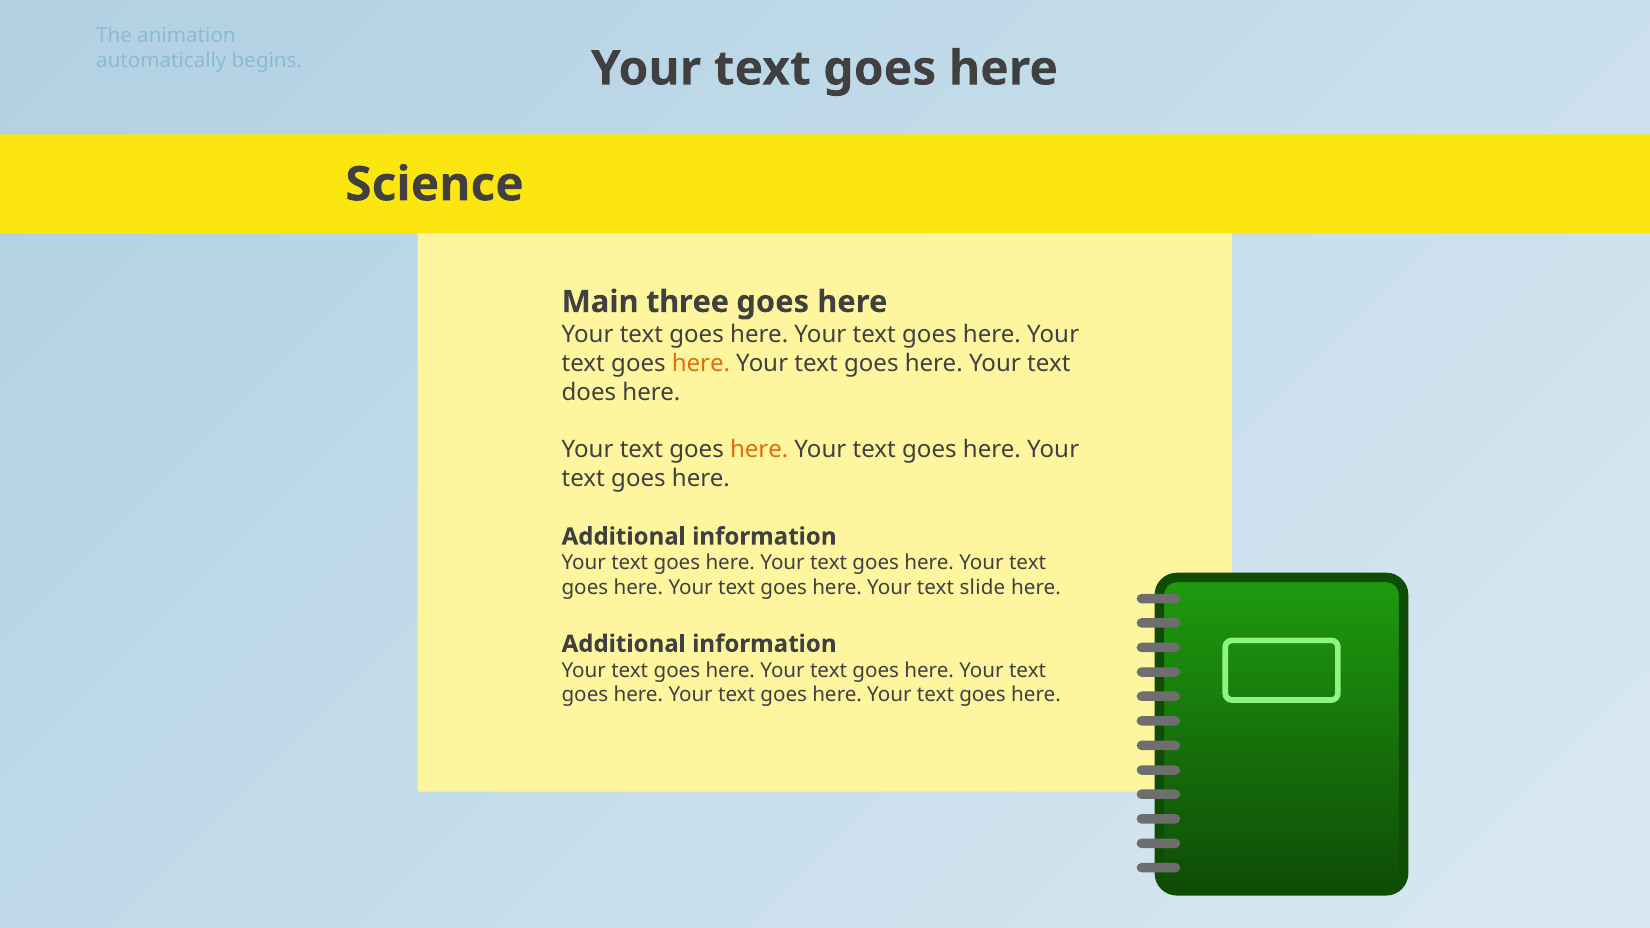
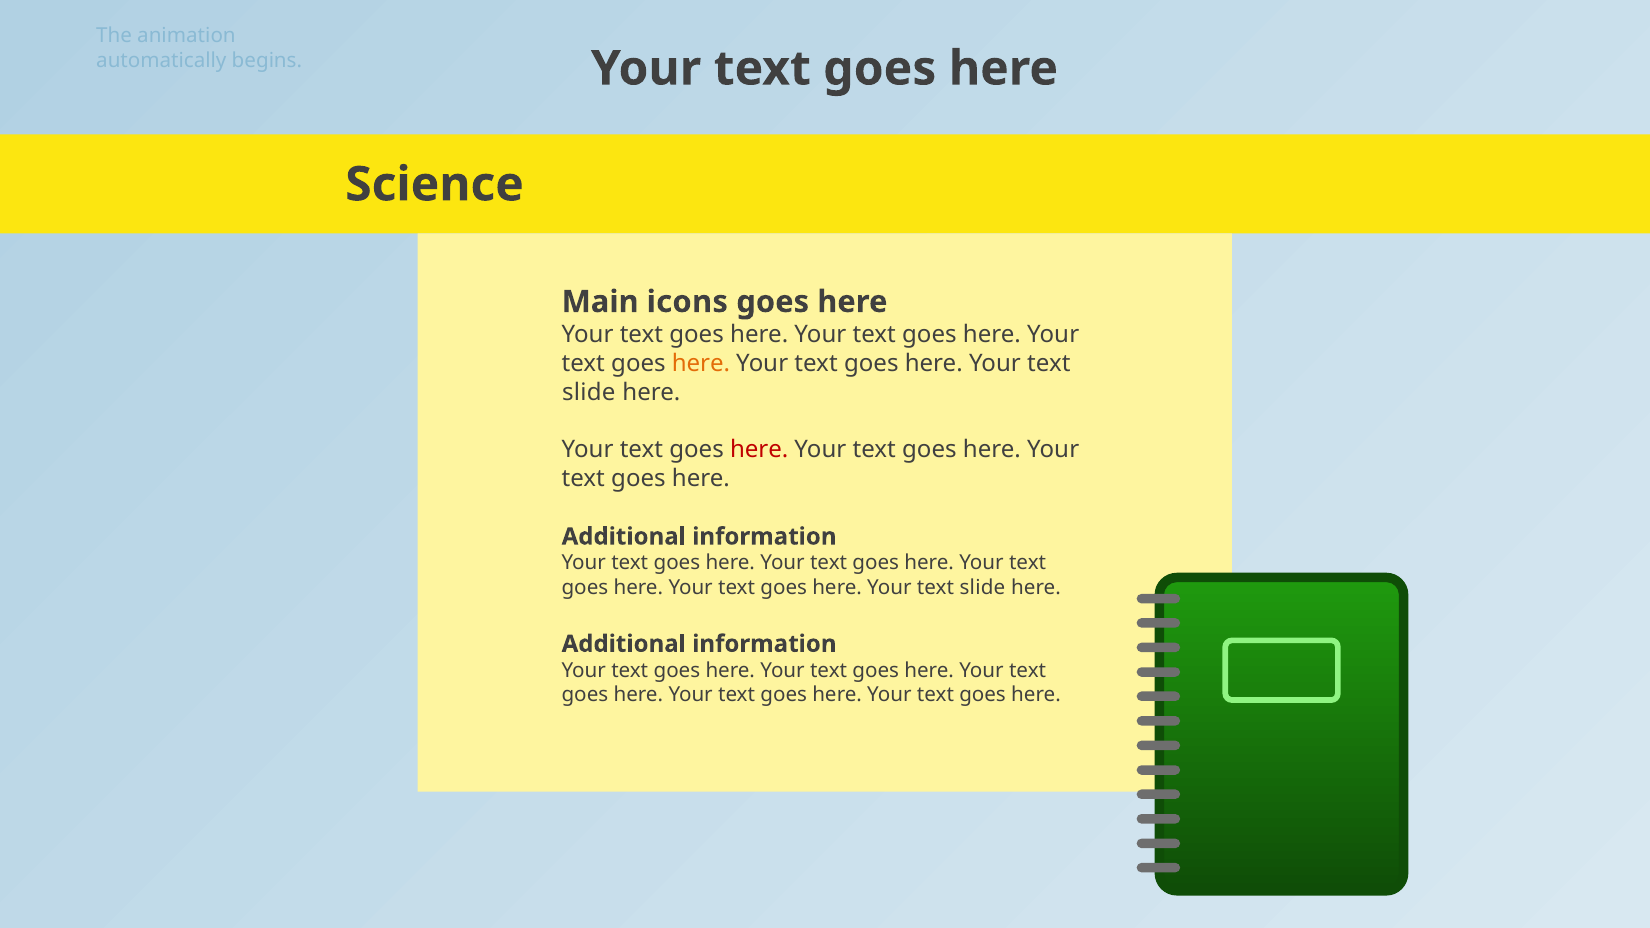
three: three -> icons
does at (589, 392): does -> slide
here at (759, 450) colour: orange -> red
